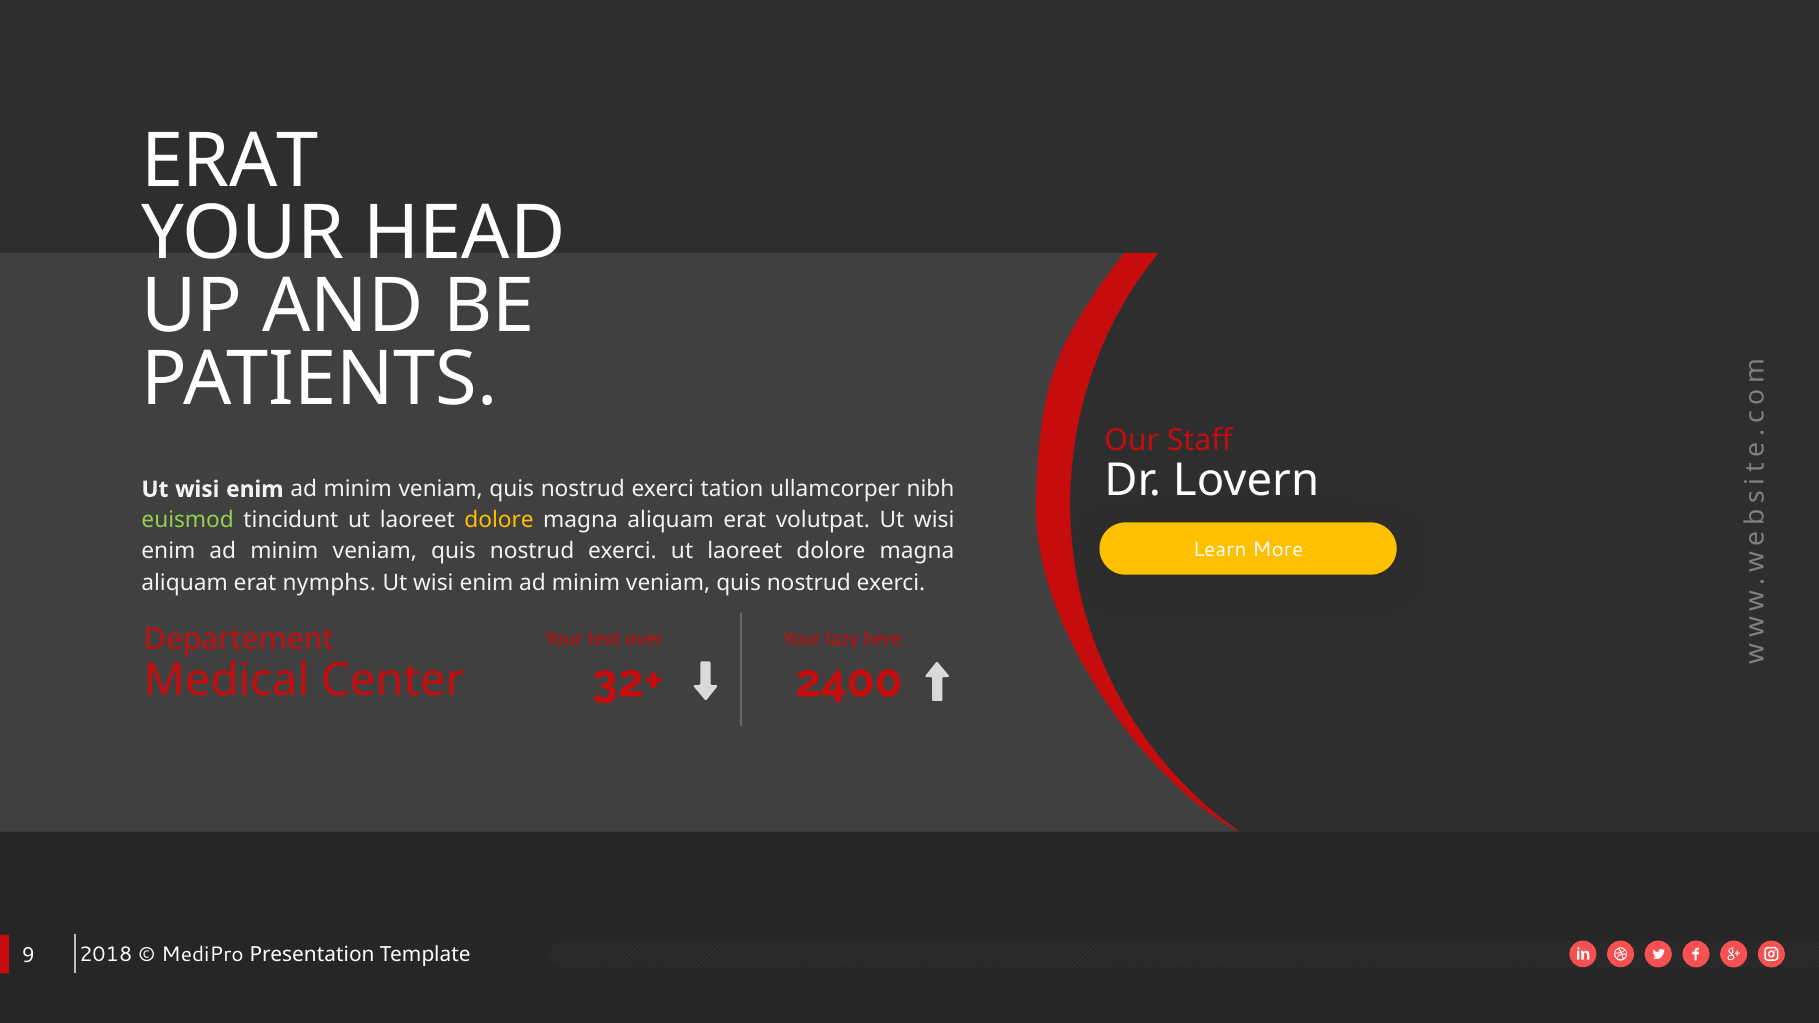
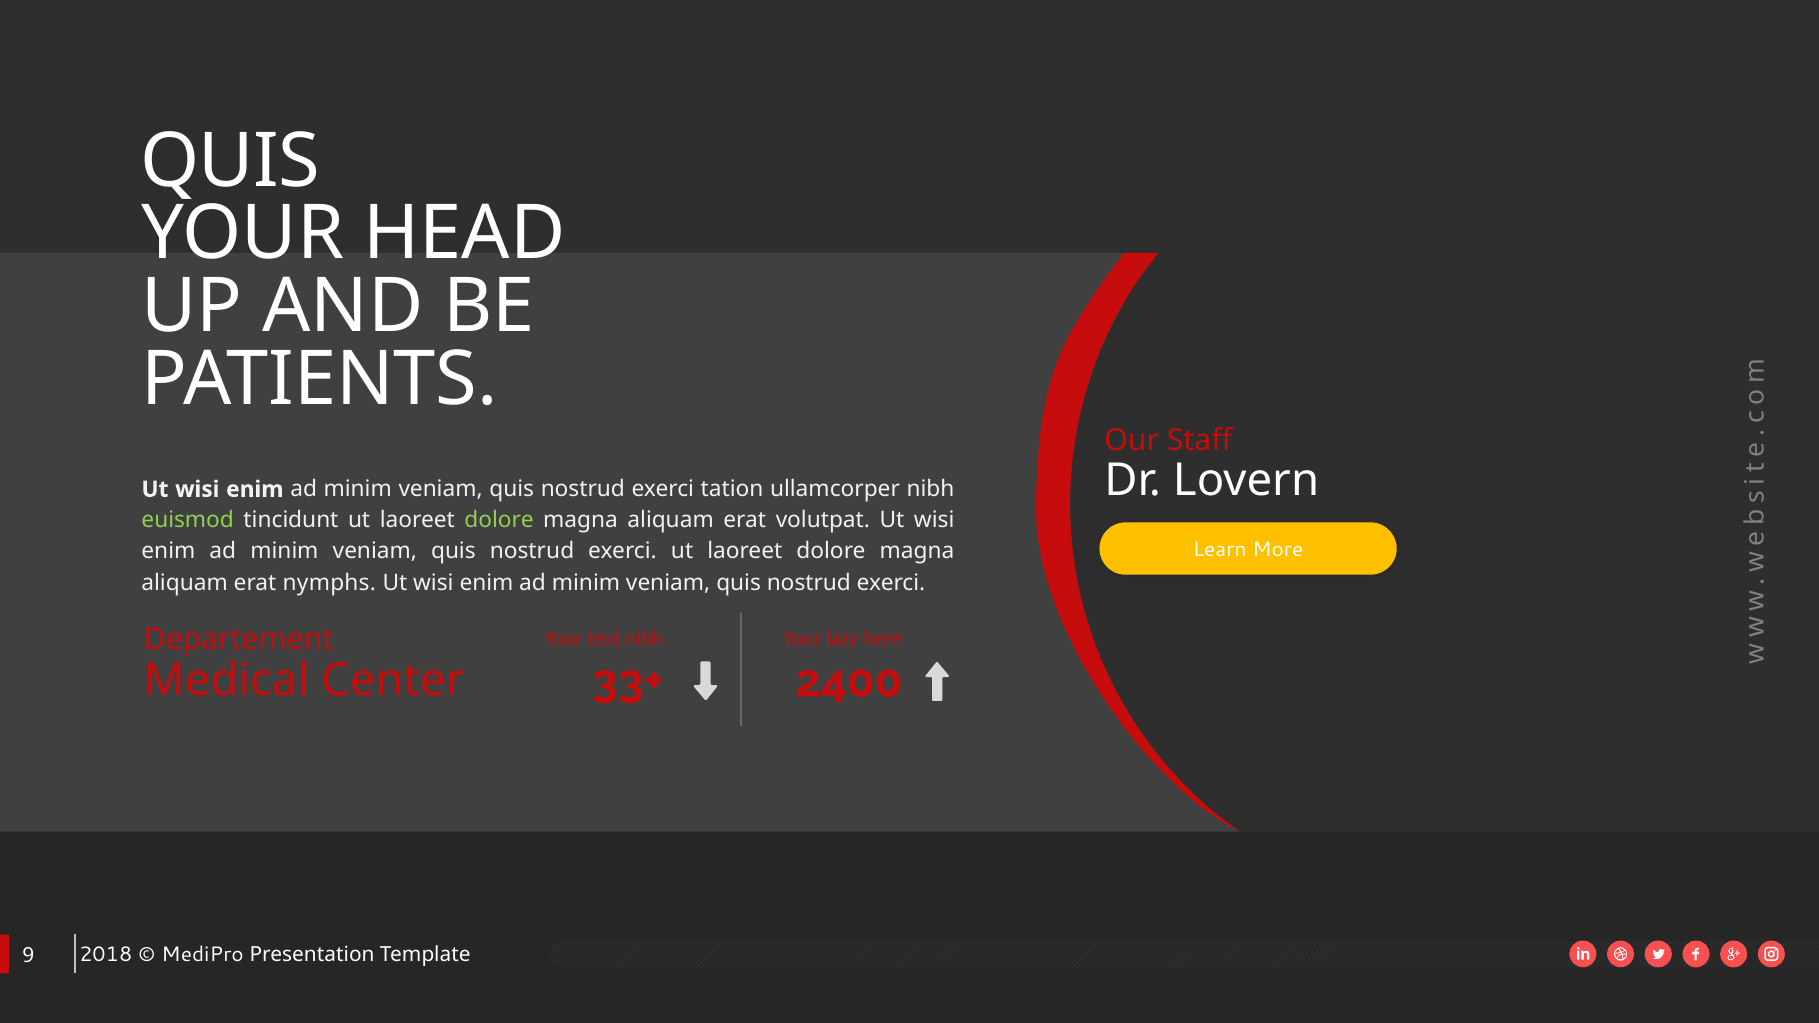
ERAT at (230, 161): ERAT -> QUIS
dolore at (499, 520) colour: yellow -> light green
text over: over -> nibh
32+: 32+ -> 33+
